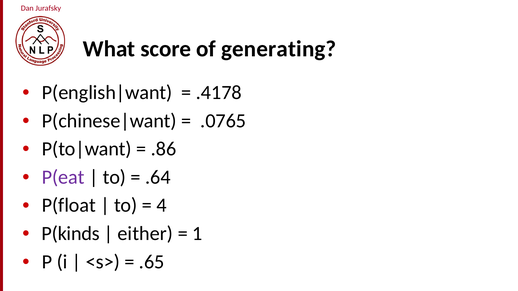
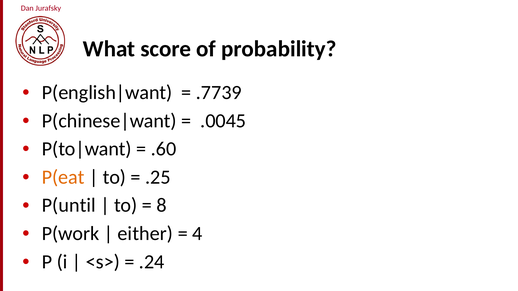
generating: generating -> probability
.4178: .4178 -> .7739
.0765: .0765 -> .0045
.86: .86 -> .60
P(eat colour: purple -> orange
.64: .64 -> .25
P(float: P(float -> P(until
4: 4 -> 8
P(kinds: P(kinds -> P(work
1: 1 -> 4
.65: .65 -> .24
